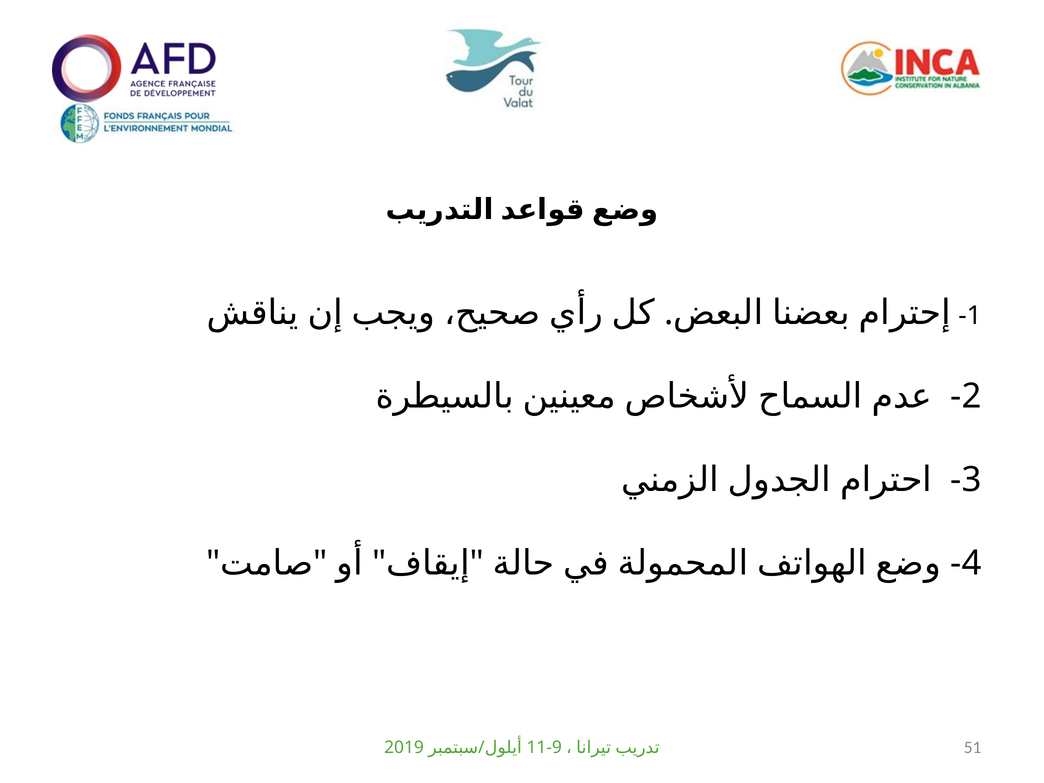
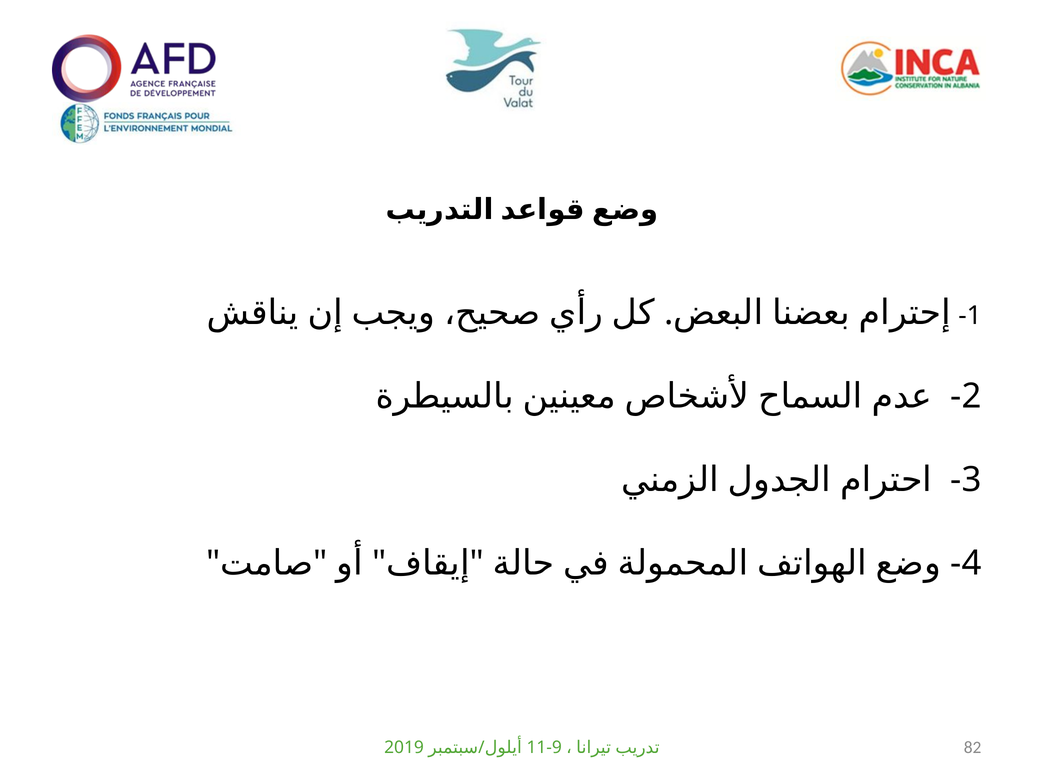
51: 51 -> 82
